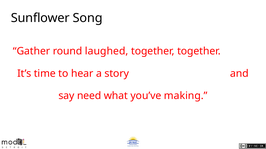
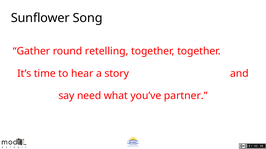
laughed: laughed -> retelling
making: making -> partner
